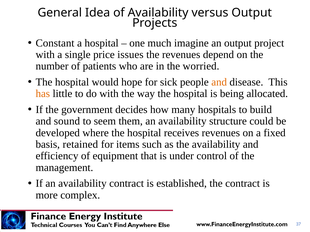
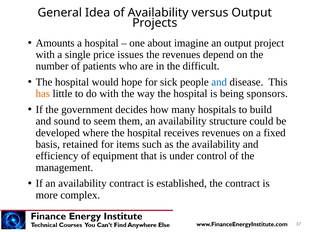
Constant: Constant -> Amounts
much: much -> about
worried: worried -> difficult
and at (219, 82) colour: orange -> blue
allocated: allocated -> sponsors
